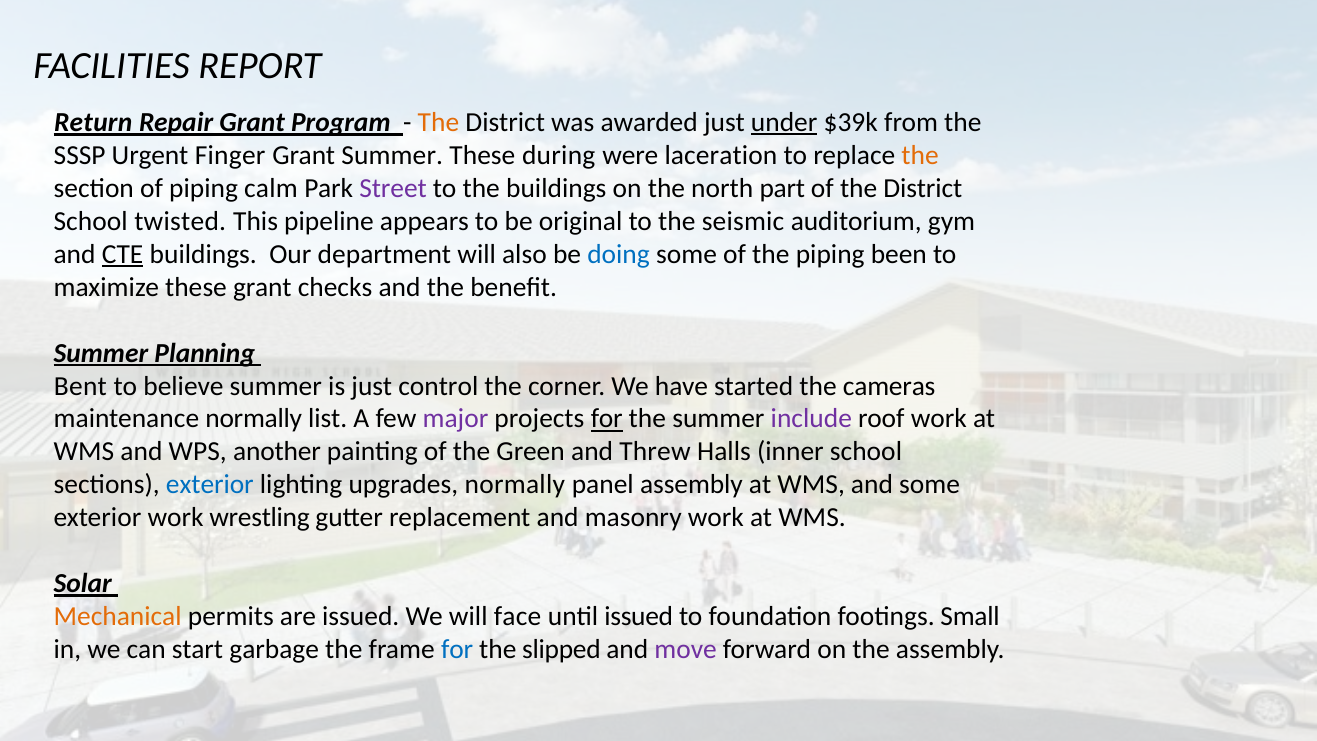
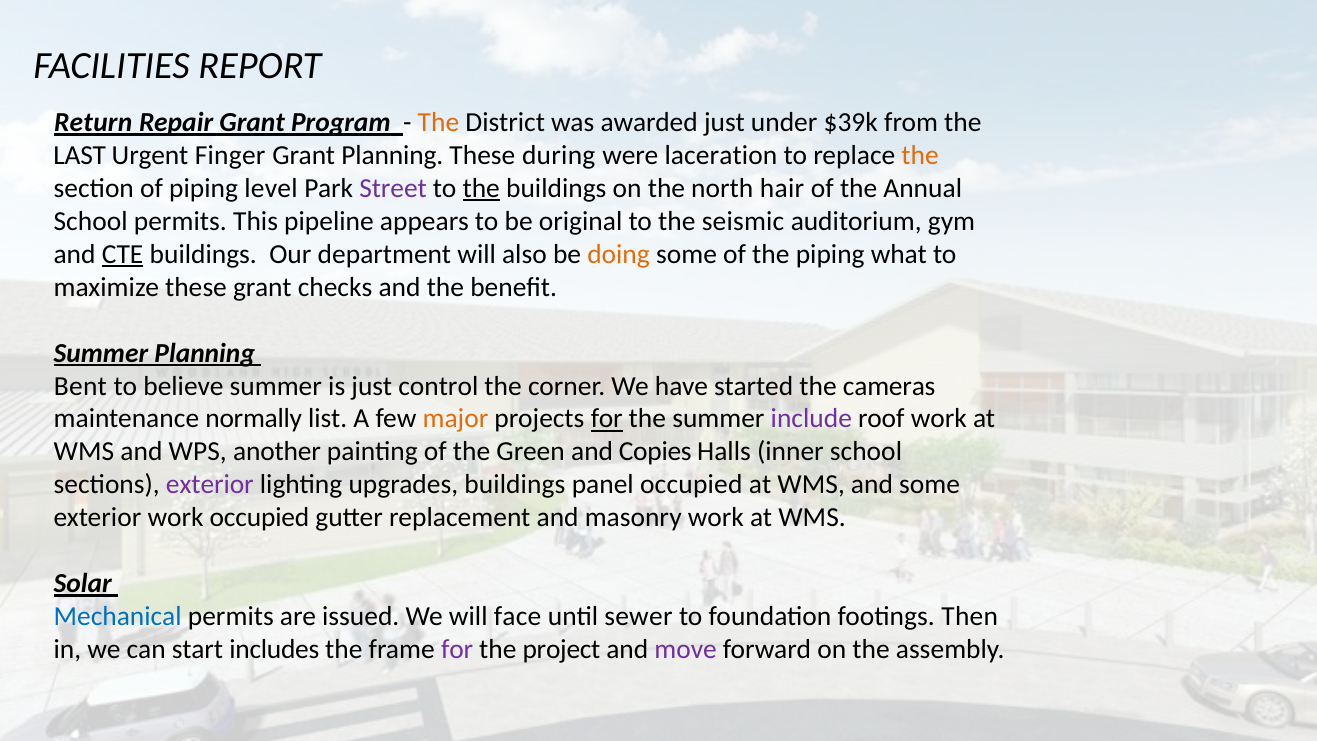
under underline: present -> none
SSSP: SSSP -> LAST
Grant Summer: Summer -> Planning
calm: calm -> level
the at (481, 188) underline: none -> present
part: part -> hair
of the District: District -> Annual
School twisted: twisted -> permits
doing colour: blue -> orange
been: been -> what
major colour: purple -> orange
Threw: Threw -> Copies
exterior at (210, 485) colour: blue -> purple
upgrades normally: normally -> buildings
panel assembly: assembly -> occupied
work wrestling: wrestling -> occupied
Mechanical colour: orange -> blue
until issued: issued -> sewer
Small: Small -> Then
garbage: garbage -> includes
for at (457, 649) colour: blue -> purple
slipped: slipped -> project
